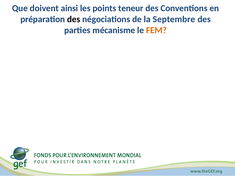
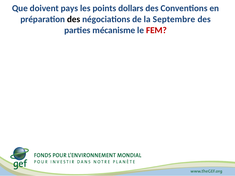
ainsi: ainsi -> pays
teneur: teneur -> dollars
FEM colour: orange -> red
